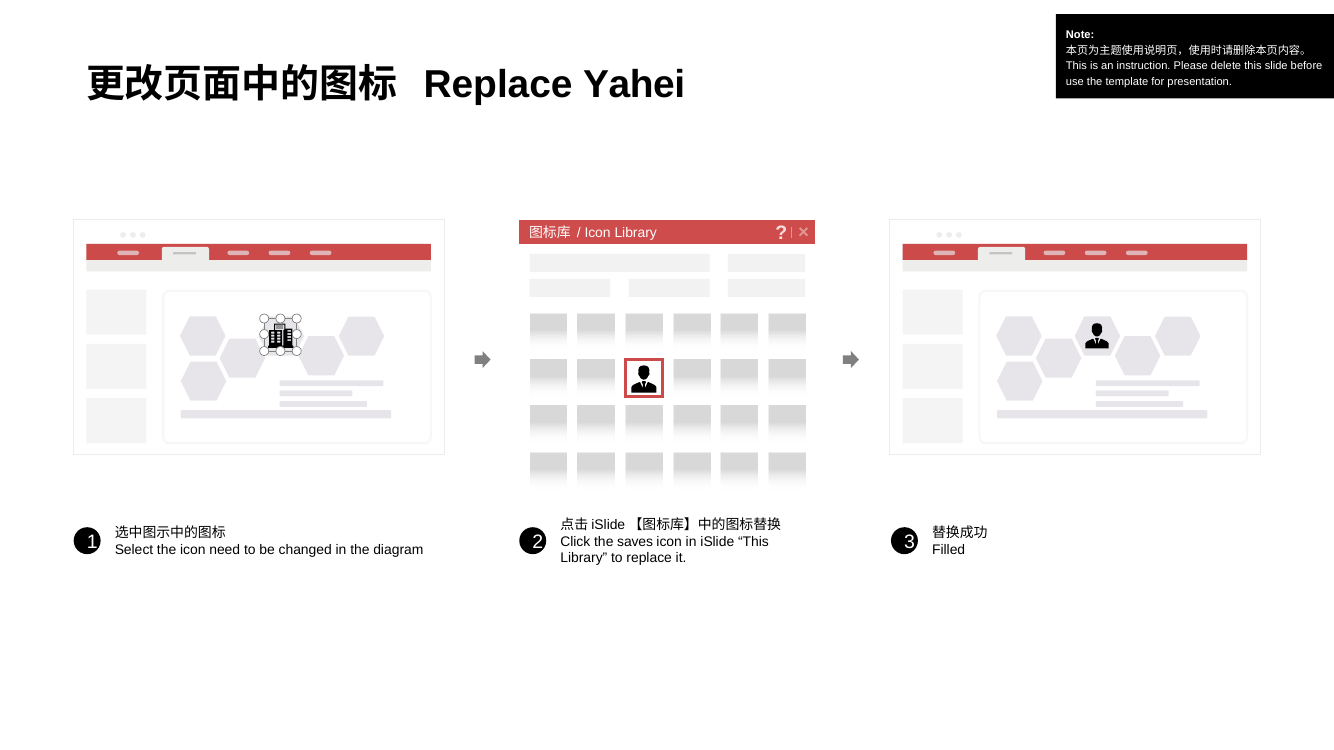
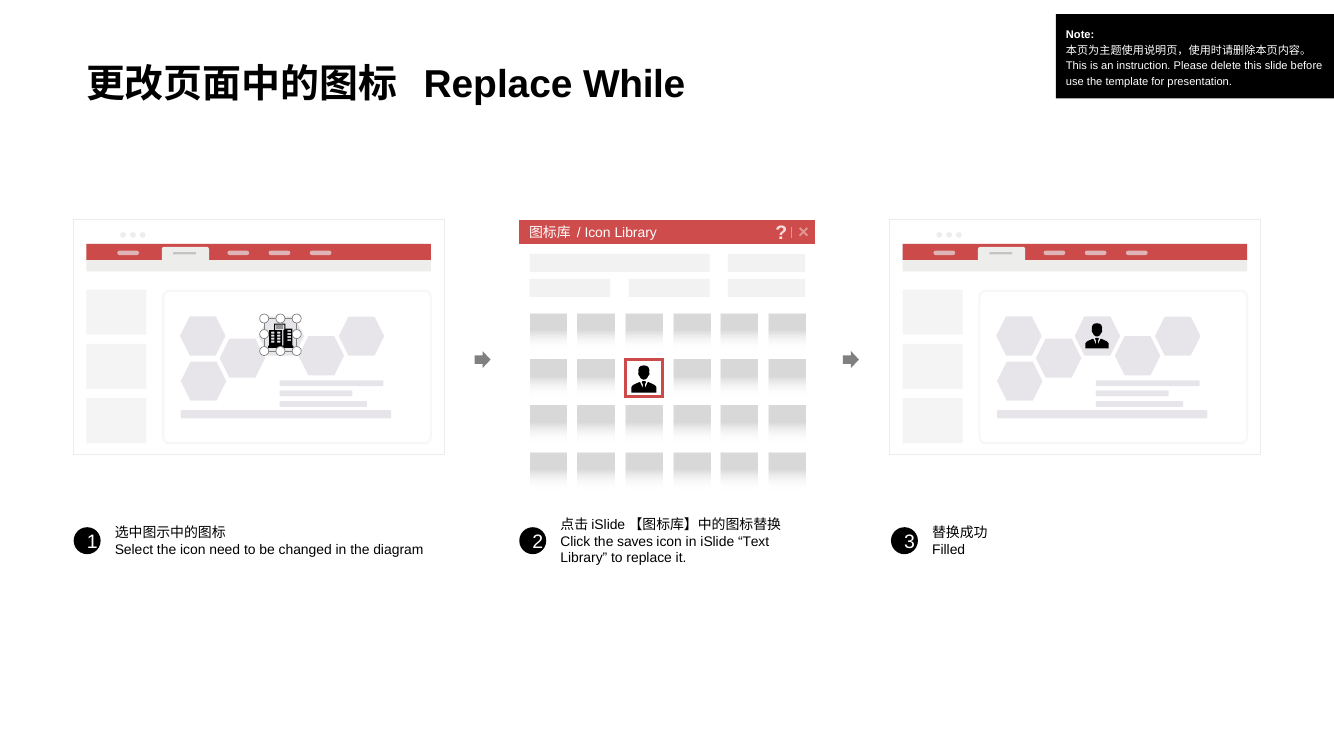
Yahei: Yahei -> While
iSlide This: This -> Text
